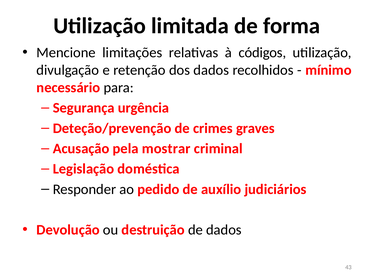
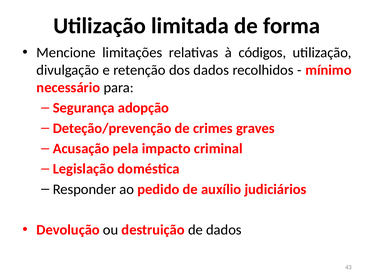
urgência: urgência -> adopção
mostrar: mostrar -> impacto
